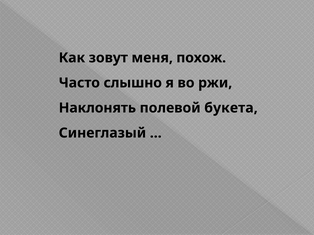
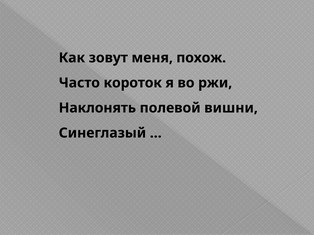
слышно: слышно -> короток
букета: букета -> вишни
